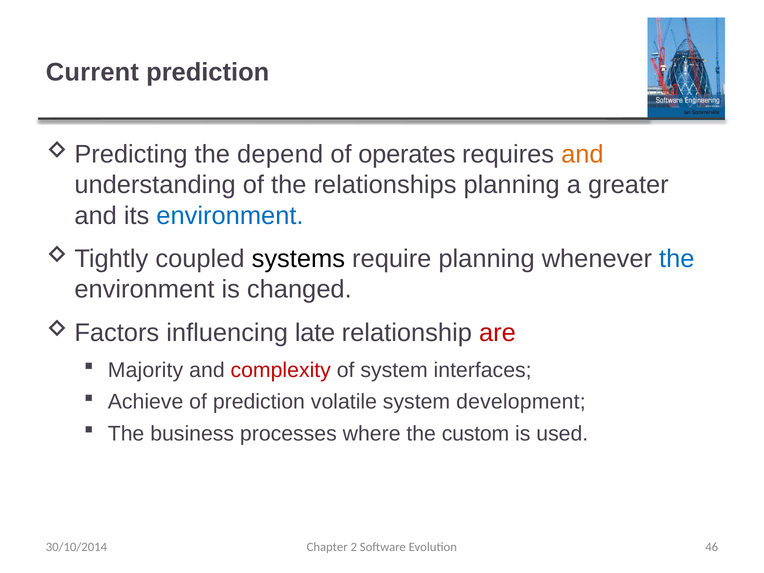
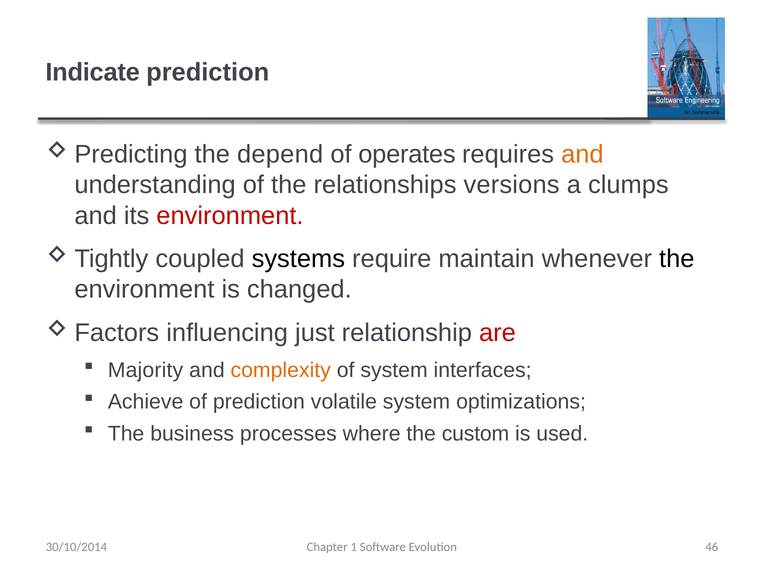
Current: Current -> Indicate
relationships planning: planning -> versions
greater: greater -> clumps
environment at (230, 216) colour: blue -> red
require planning: planning -> maintain
the at (677, 259) colour: blue -> black
late: late -> just
complexity colour: red -> orange
development: development -> optimizations
2: 2 -> 1
